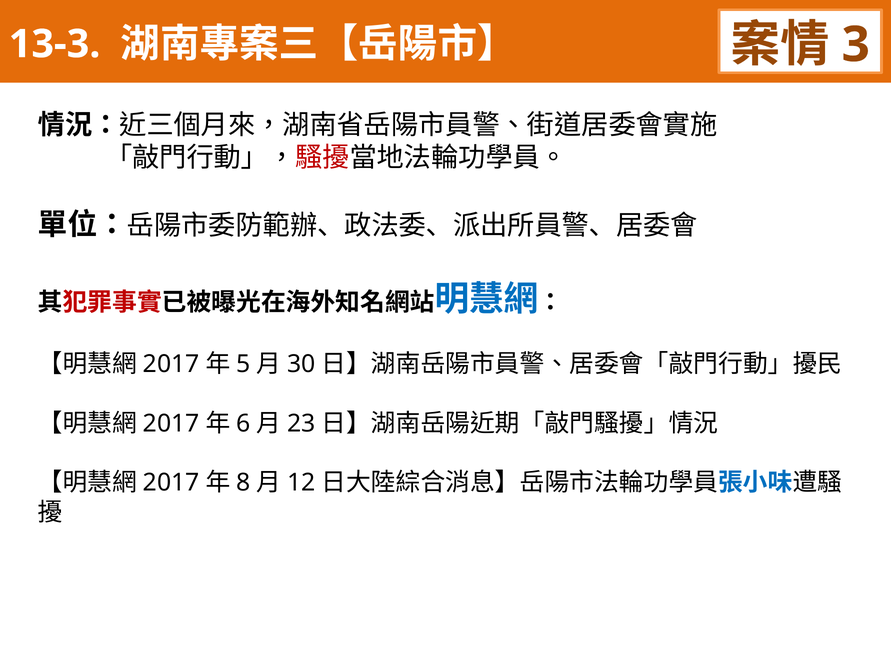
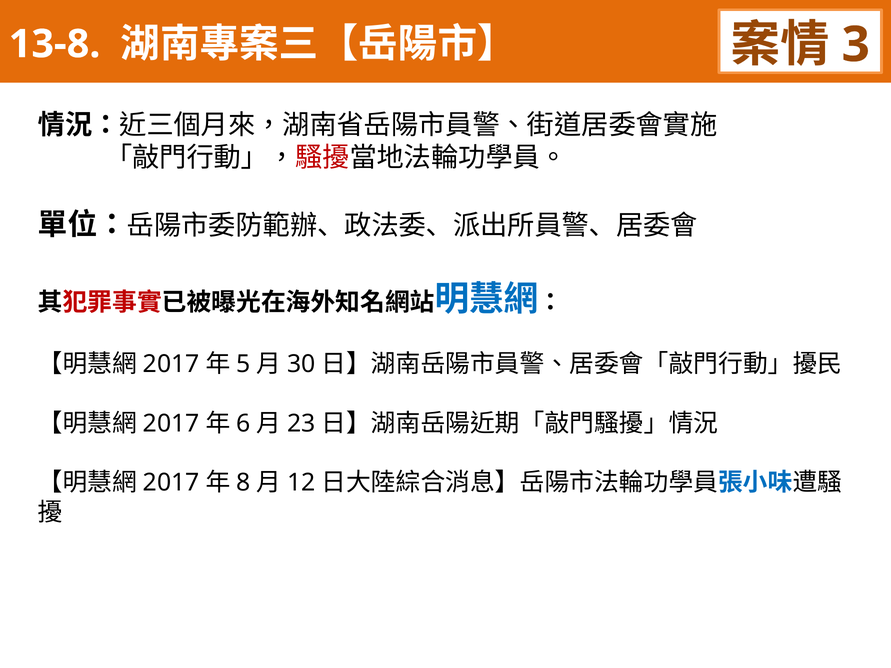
13-3: 13-3 -> 13-8
